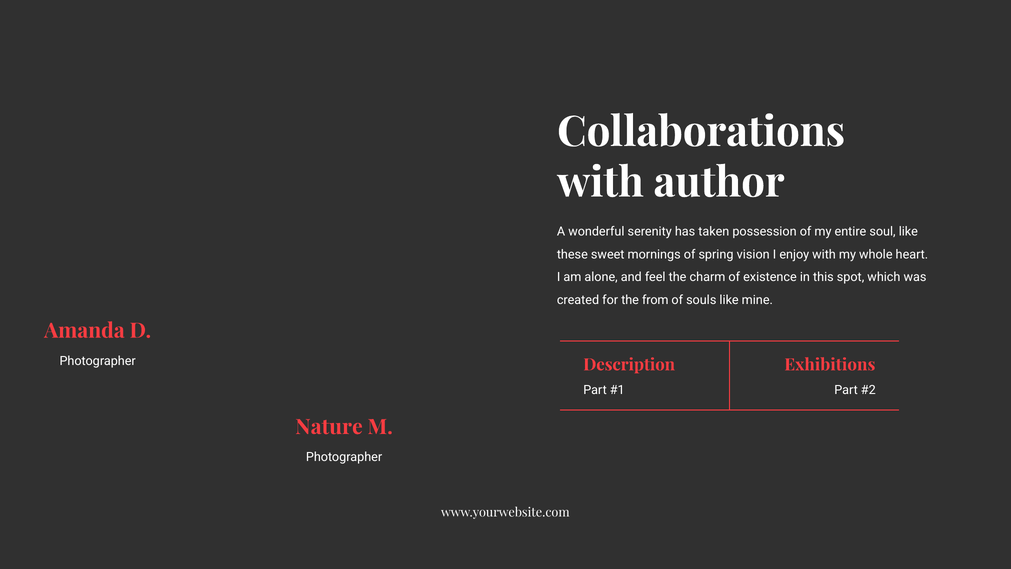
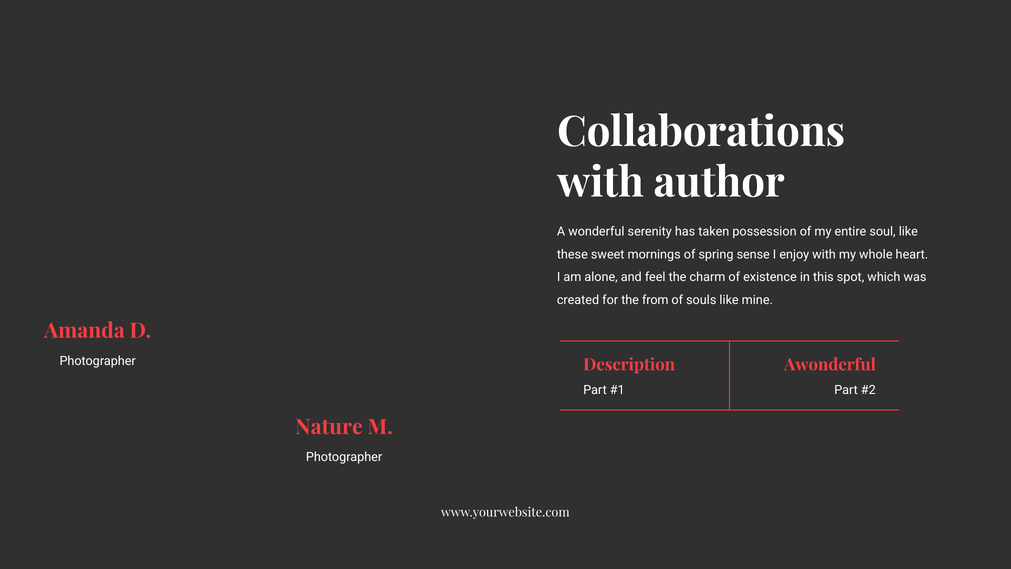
vision: vision -> sense
Exhibitions: Exhibitions -> Awonderful
